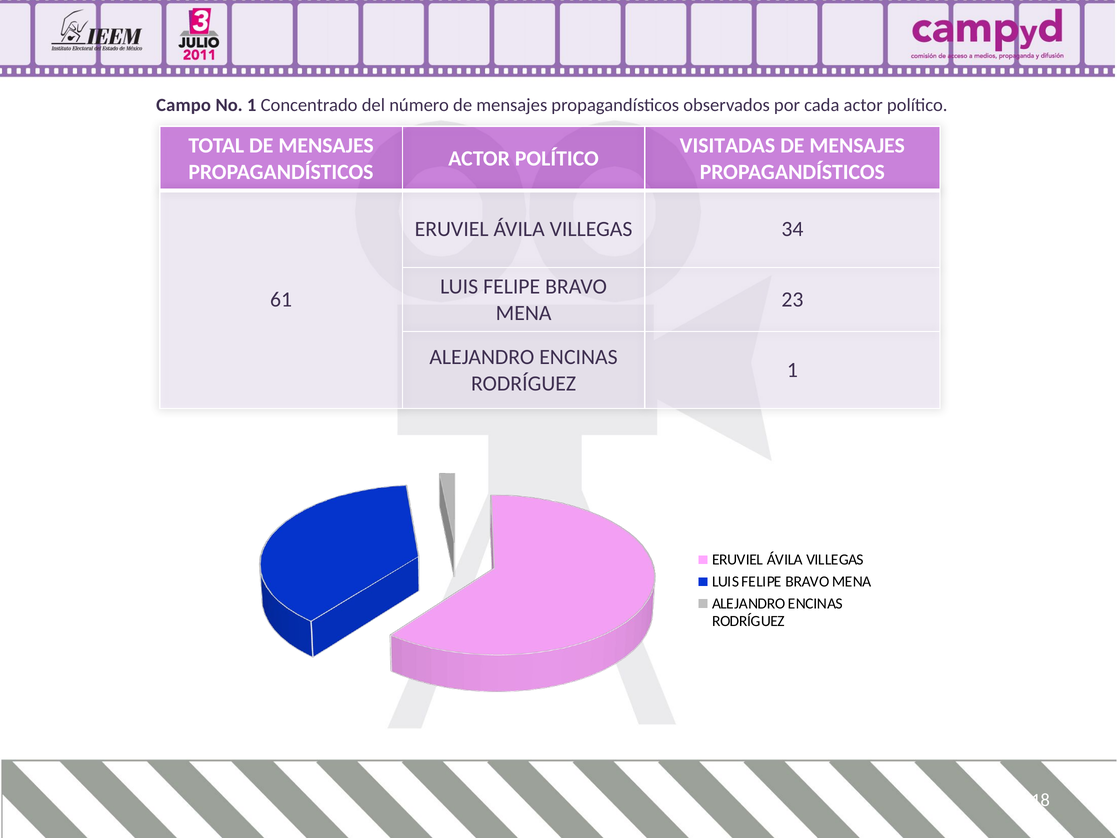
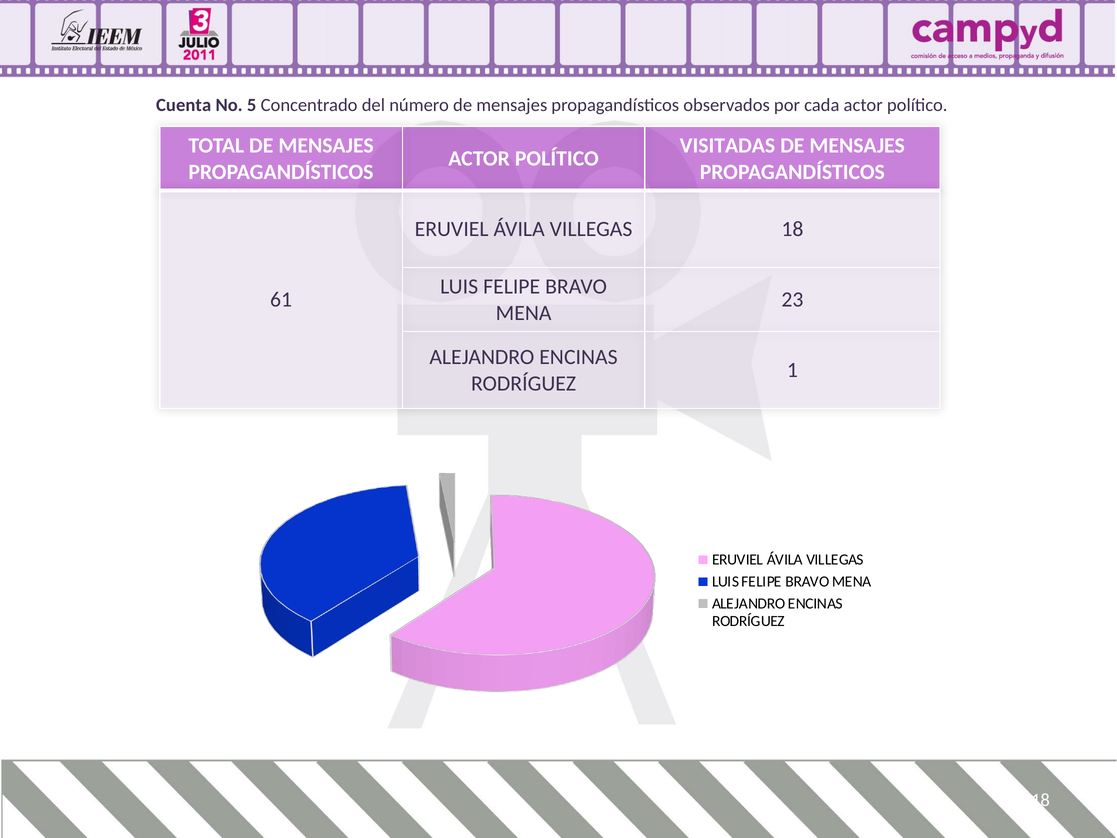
Campo: Campo -> Cuenta
No 1: 1 -> 5
VILLEGAS 34: 34 -> 18
